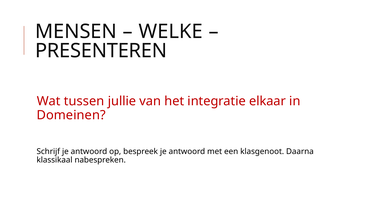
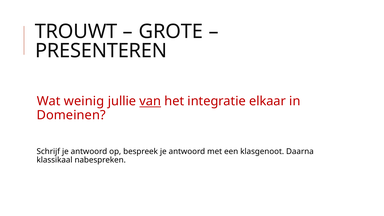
MENSEN: MENSEN -> TROUWT
WELKE: WELKE -> GROTE
tussen: tussen -> weinig
van underline: none -> present
